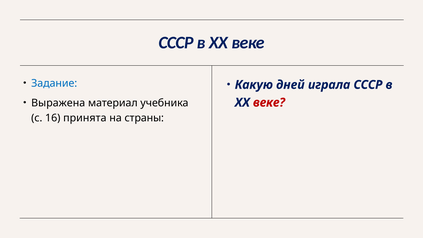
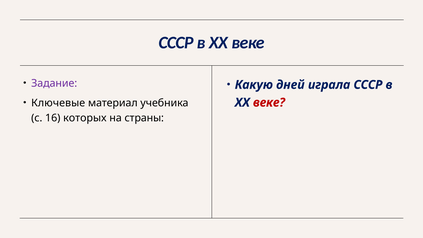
Задание colour: blue -> purple
Выражена: Выражена -> Ключевые
принята: принята -> которых
